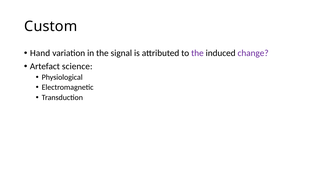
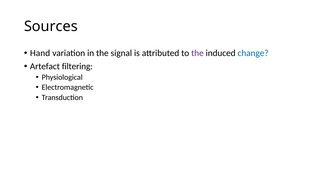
Custom: Custom -> Sources
change colour: purple -> blue
science: science -> filtering
